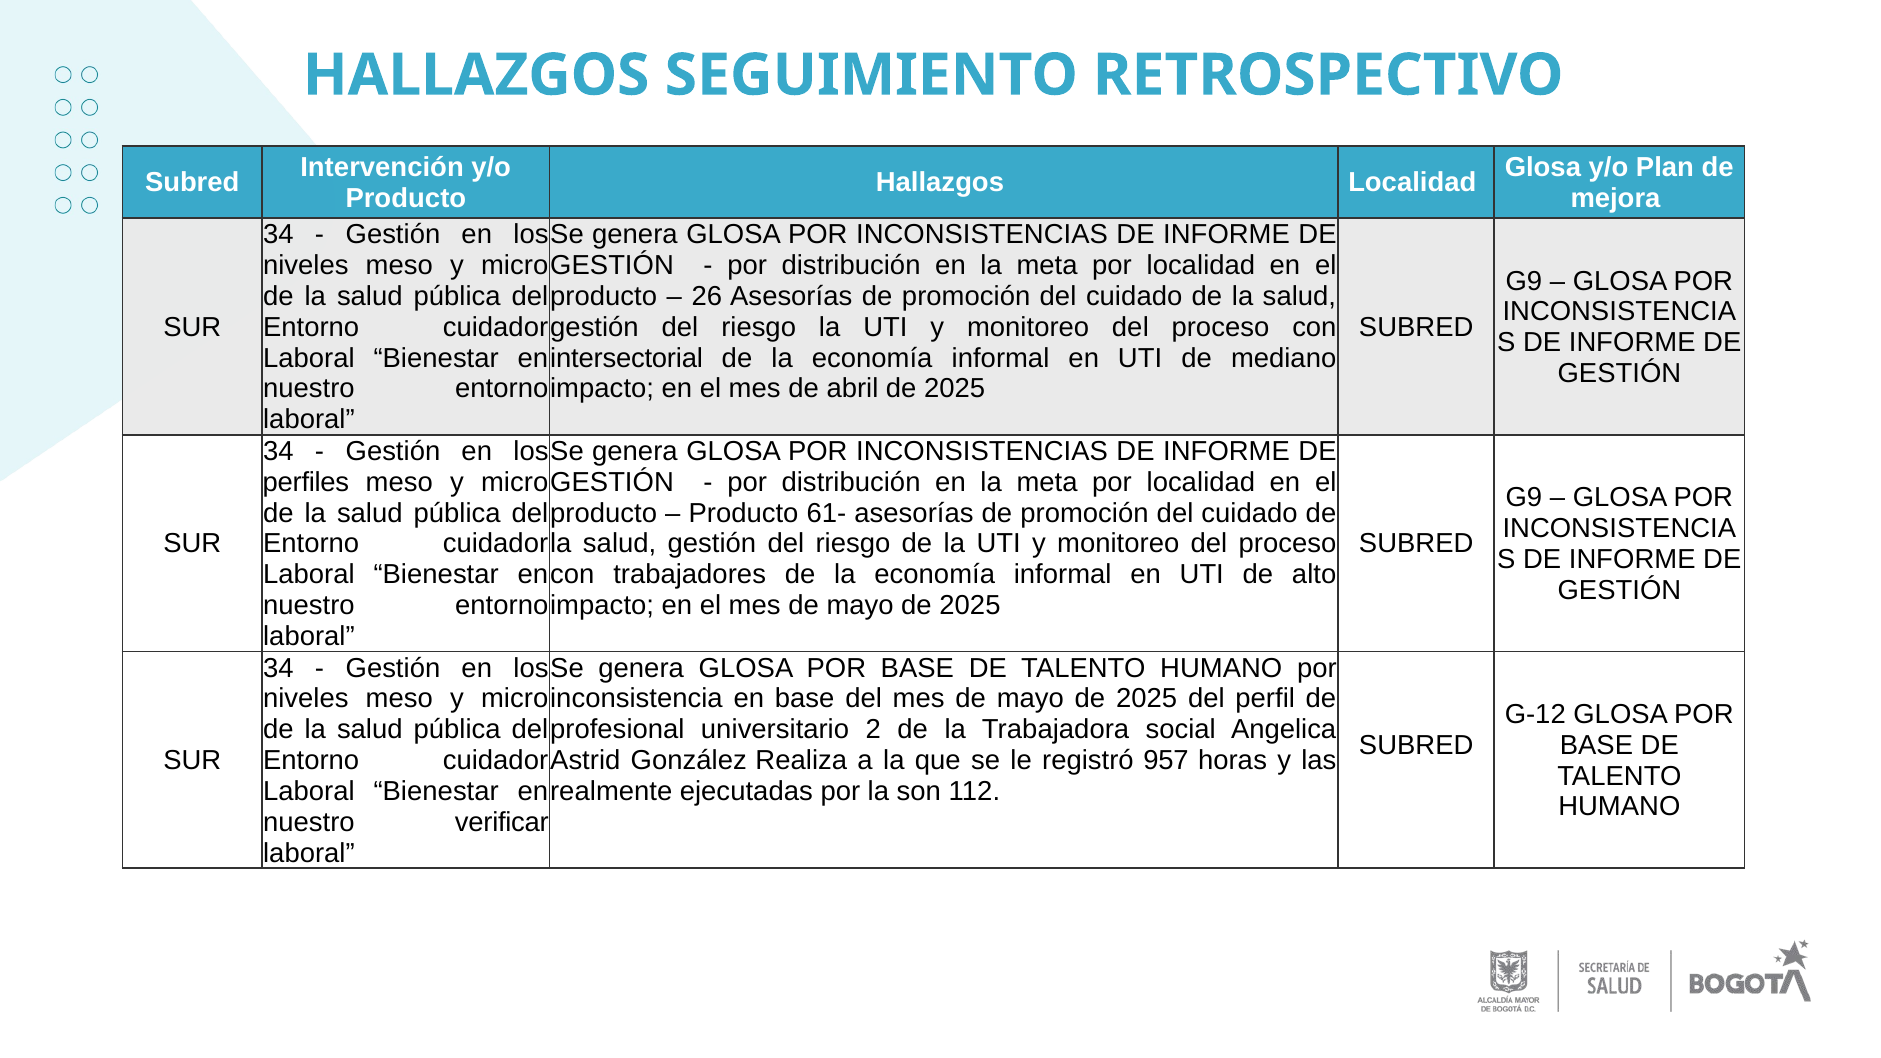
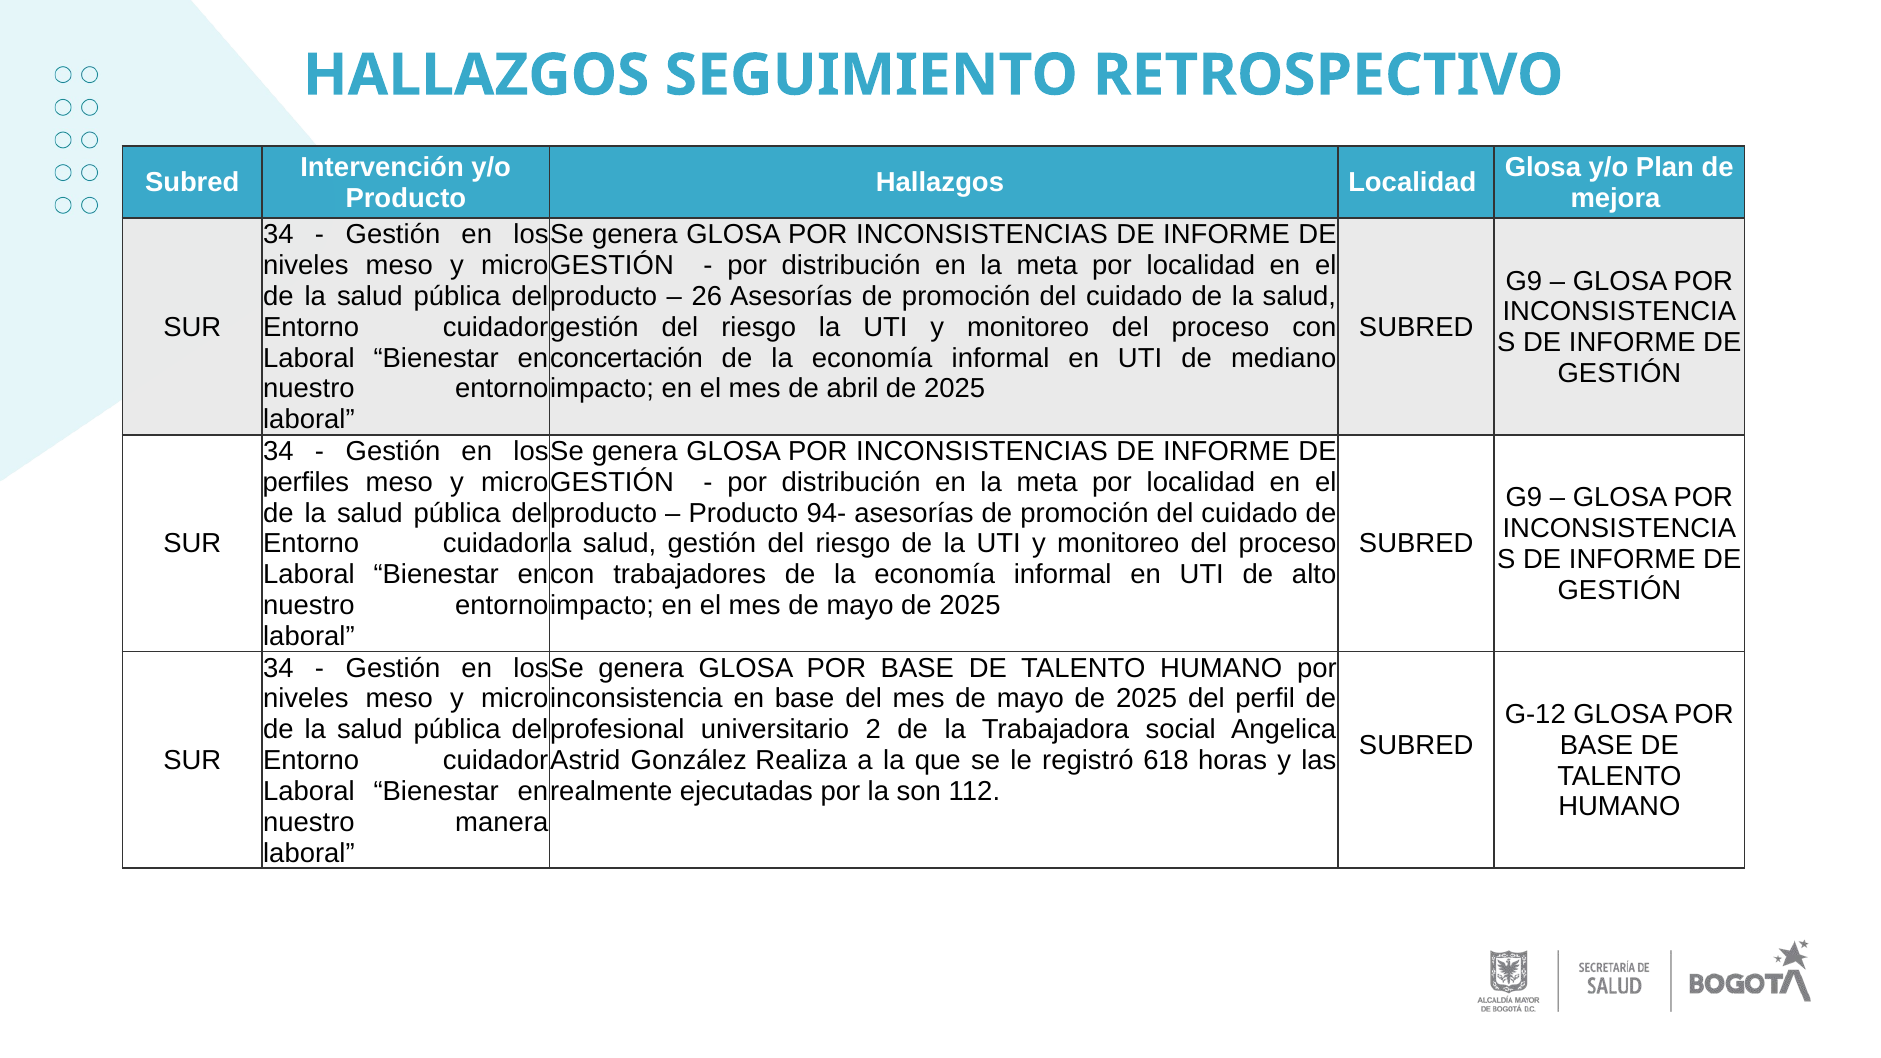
intersectorial: intersectorial -> concertación
61-: 61- -> 94-
957: 957 -> 618
verificar: verificar -> manera
